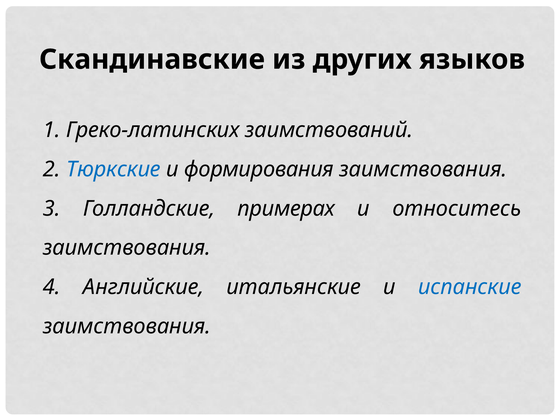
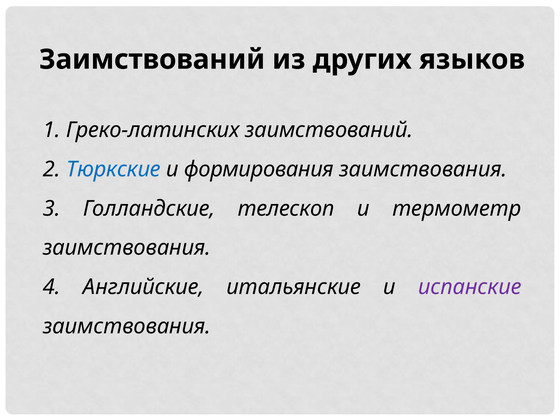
Скандинавские at (152, 60): Скандинавские -> Заимствований
примерах: примерах -> телескоп
относитесь: относитесь -> термометр
испанские colour: blue -> purple
